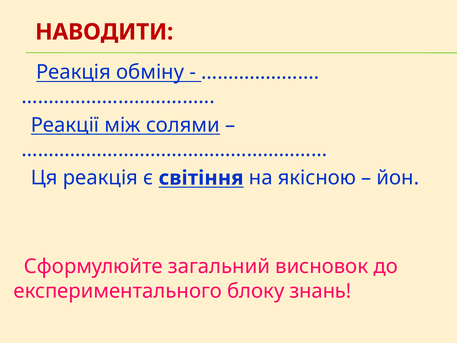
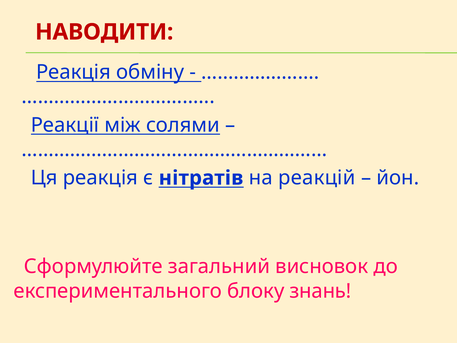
світіння: світіння -> нітратів
якісною: якісною -> реакцій
